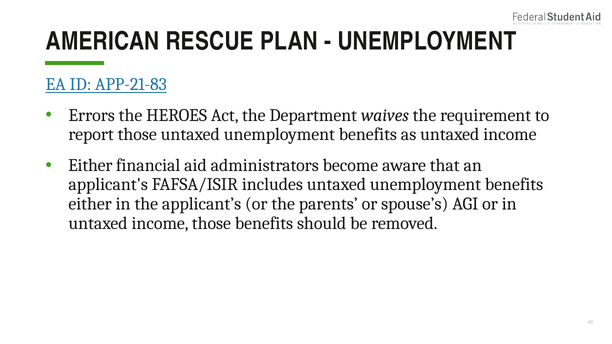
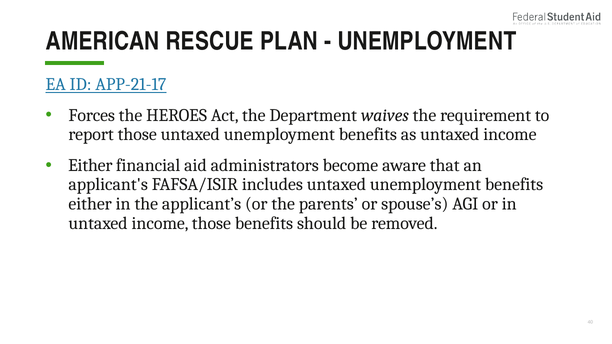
APP-21-83: APP-21-83 -> APP-21-17
Errors: Errors -> Forces
